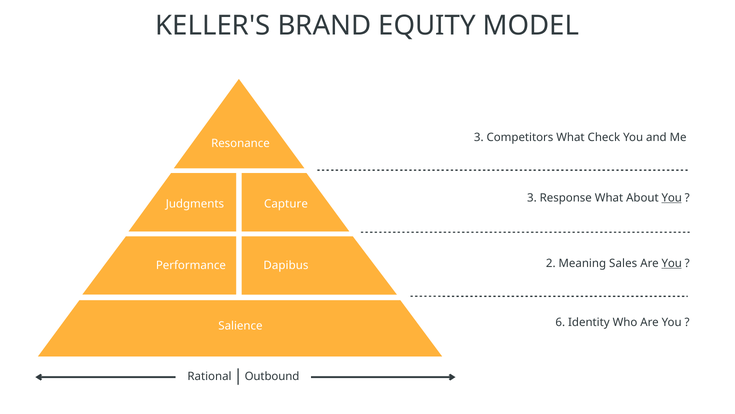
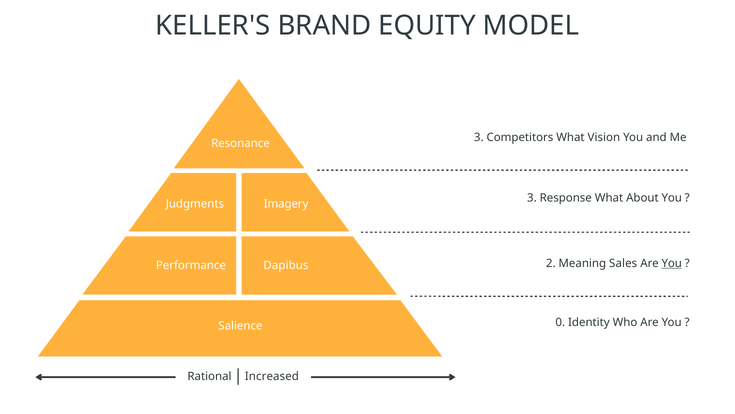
Check: Check -> Vision
You at (672, 198) underline: present -> none
Capture: Capture -> Imagery
6: 6 -> 0
Outbound: Outbound -> Increased
